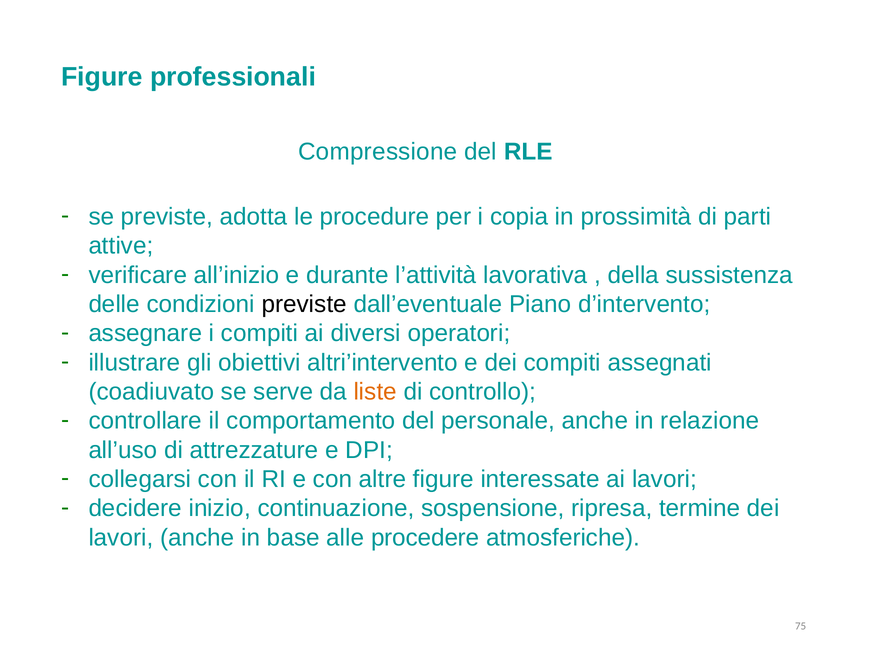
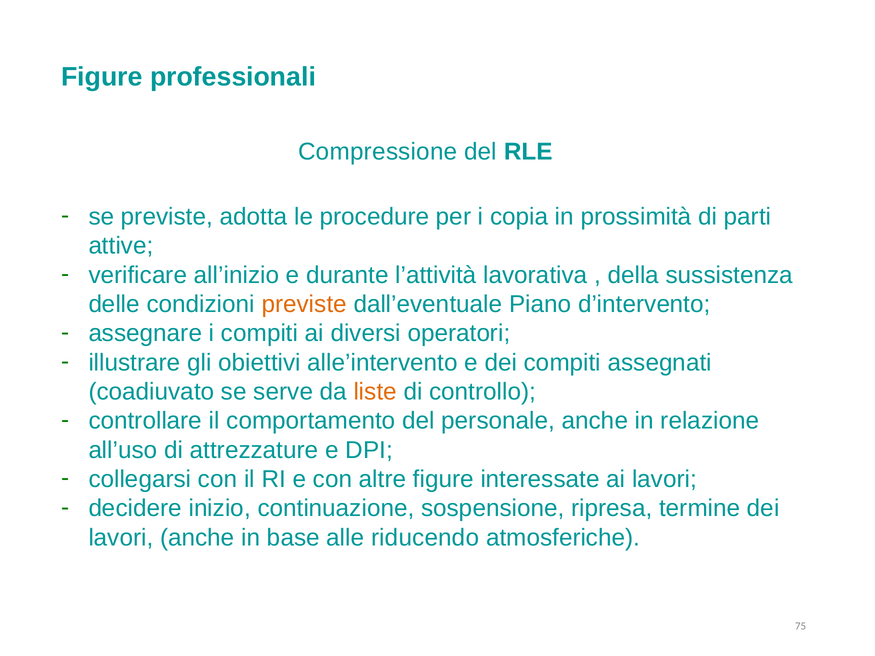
previste at (304, 304) colour: black -> orange
altri’intervento: altri’intervento -> alle’intervento
procedere: procedere -> riducendo
